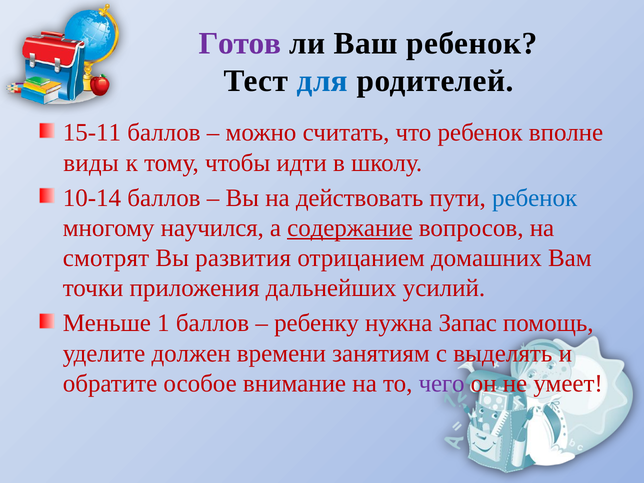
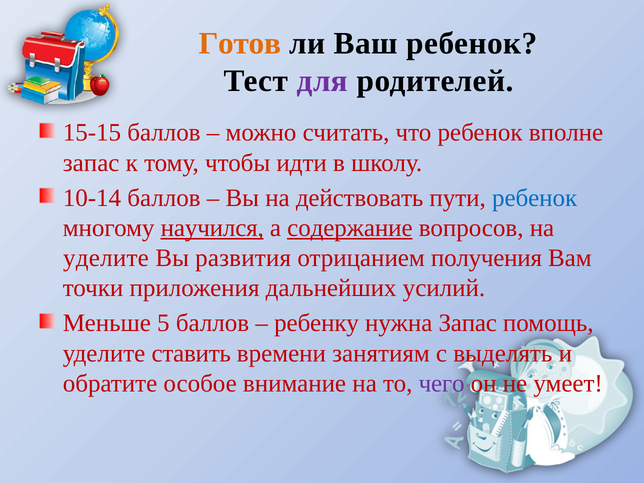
Готов colour: purple -> orange
для colour: blue -> purple
15-11: 15-11 -> 15-15
виды at (91, 163): виды -> запас
научился underline: none -> present
смотрят at (106, 258): смотрят -> уделите
домашних: домашних -> получения
1: 1 -> 5
должен: должен -> ставить
